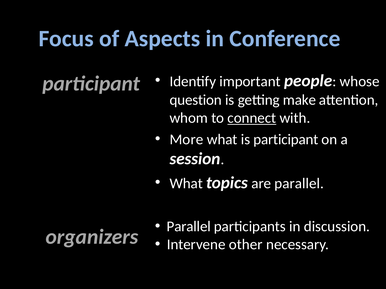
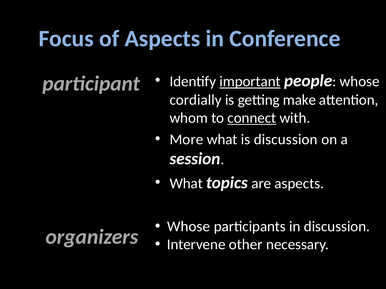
important underline: none -> present
question: question -> cordially
is participant: participant -> discussion
are parallel: parallel -> aspects
Parallel at (189, 227): Parallel -> Whose
